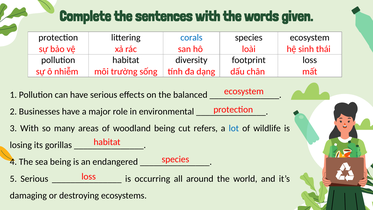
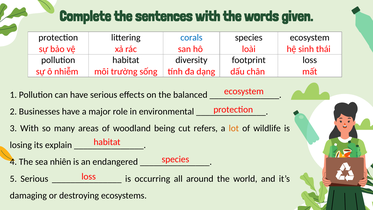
lot colour: blue -> orange
gorillas: gorillas -> explain
sea being: being -> nhiên
